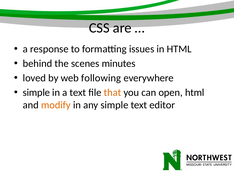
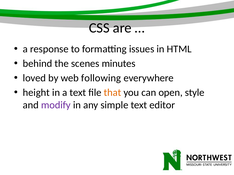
simple at (36, 93): simple -> height
open html: html -> style
modify colour: orange -> purple
